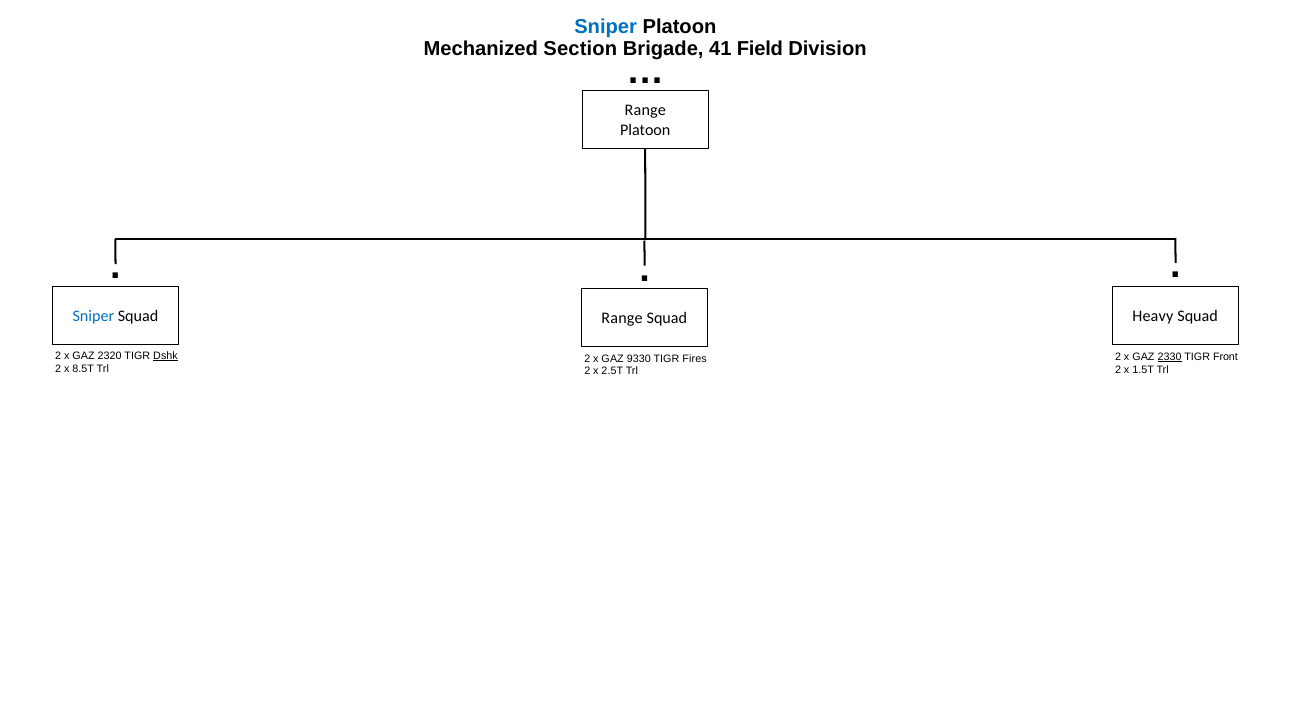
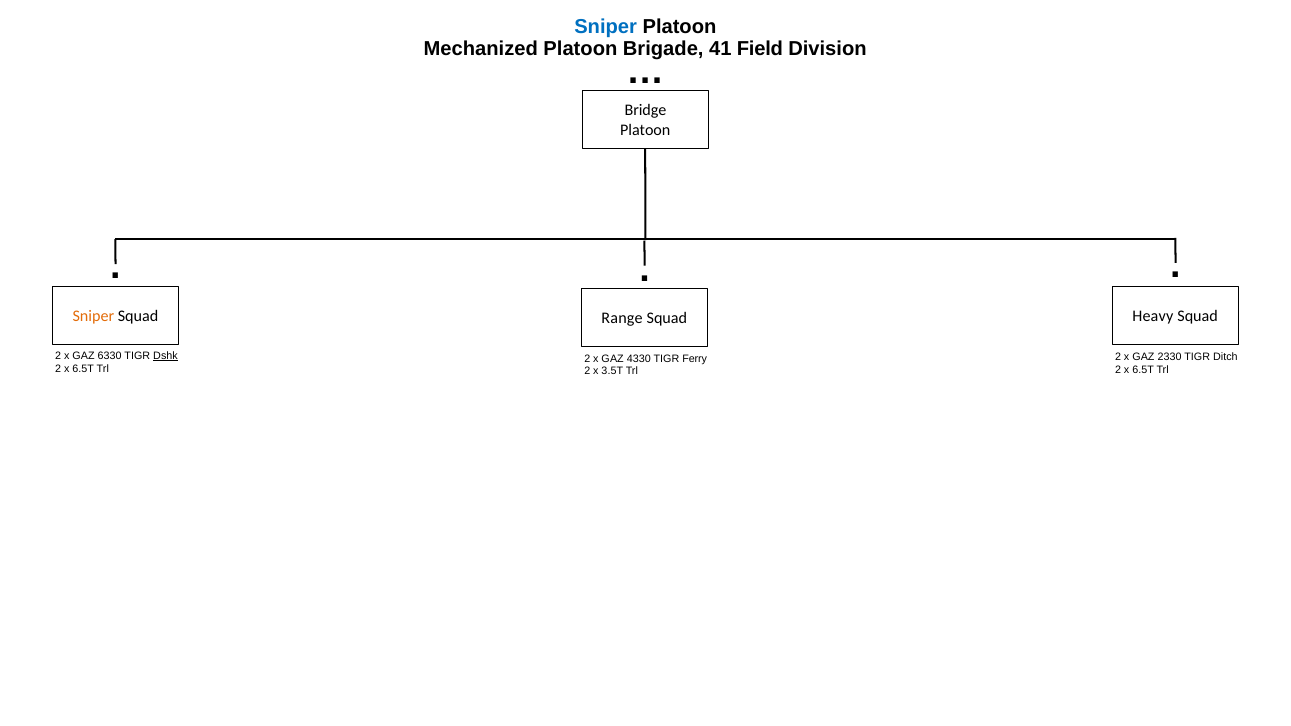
Mechanized Section: Section -> Platoon
Range at (645, 111): Range -> Bridge
Sniper at (93, 316) colour: blue -> orange
2320: 2320 -> 6330
2330 underline: present -> none
Front: Front -> Ditch
9330: 9330 -> 4330
Fires: Fires -> Ferry
8.5T at (83, 369): 8.5T -> 6.5T
1.5T at (1143, 370): 1.5T -> 6.5T
2.5T: 2.5T -> 3.5T
